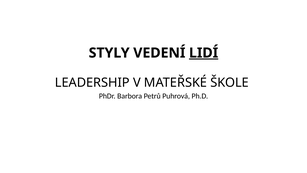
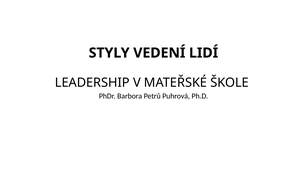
LIDÍ underline: present -> none
